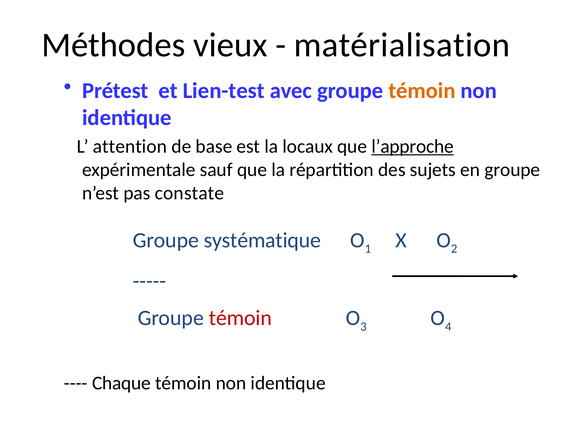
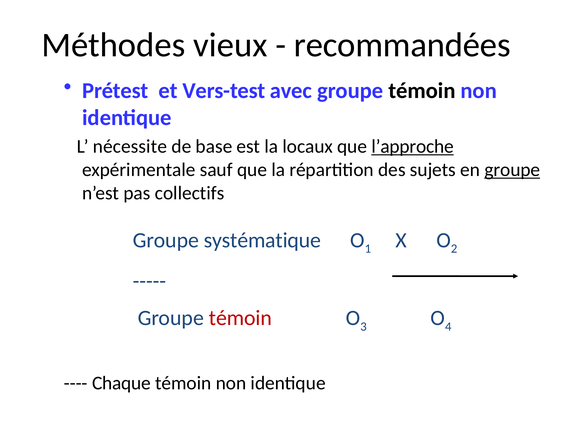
matérialisation: matérialisation -> recommandées
Lien-test: Lien-test -> Vers-test
témoin at (422, 91) colour: orange -> black
attention: attention -> nécessite
groupe at (512, 170) underline: none -> present
constate: constate -> collectifs
